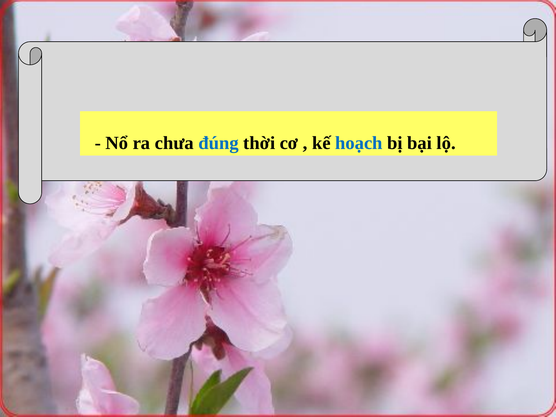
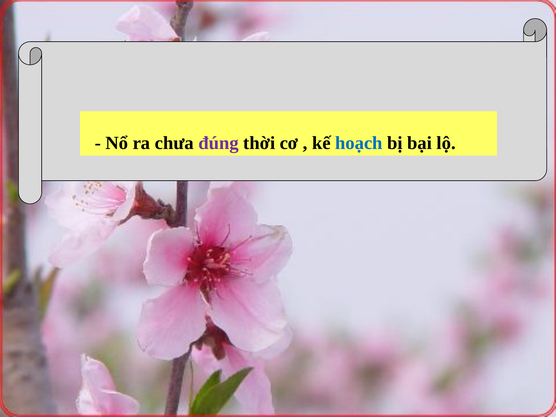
đúng colour: blue -> purple
